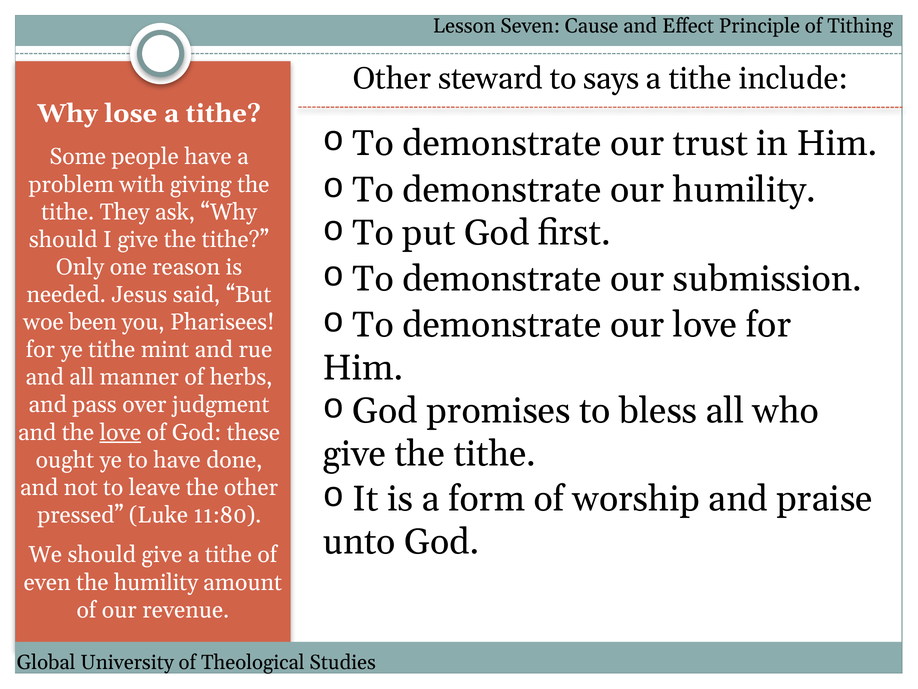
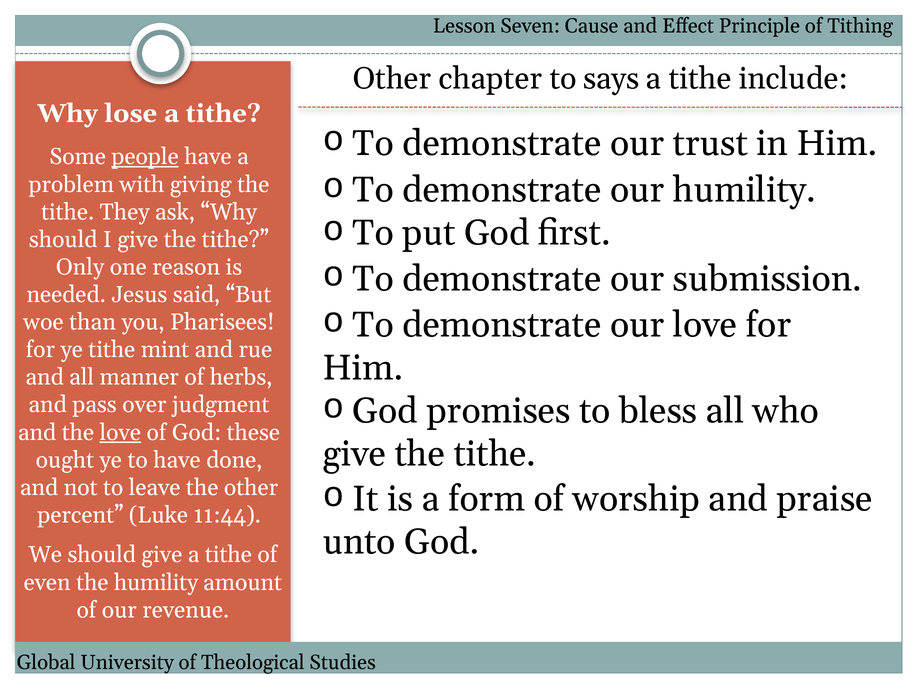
steward: steward -> chapter
people underline: none -> present
been: been -> than
pressed: pressed -> percent
11:80: 11:80 -> 11:44
